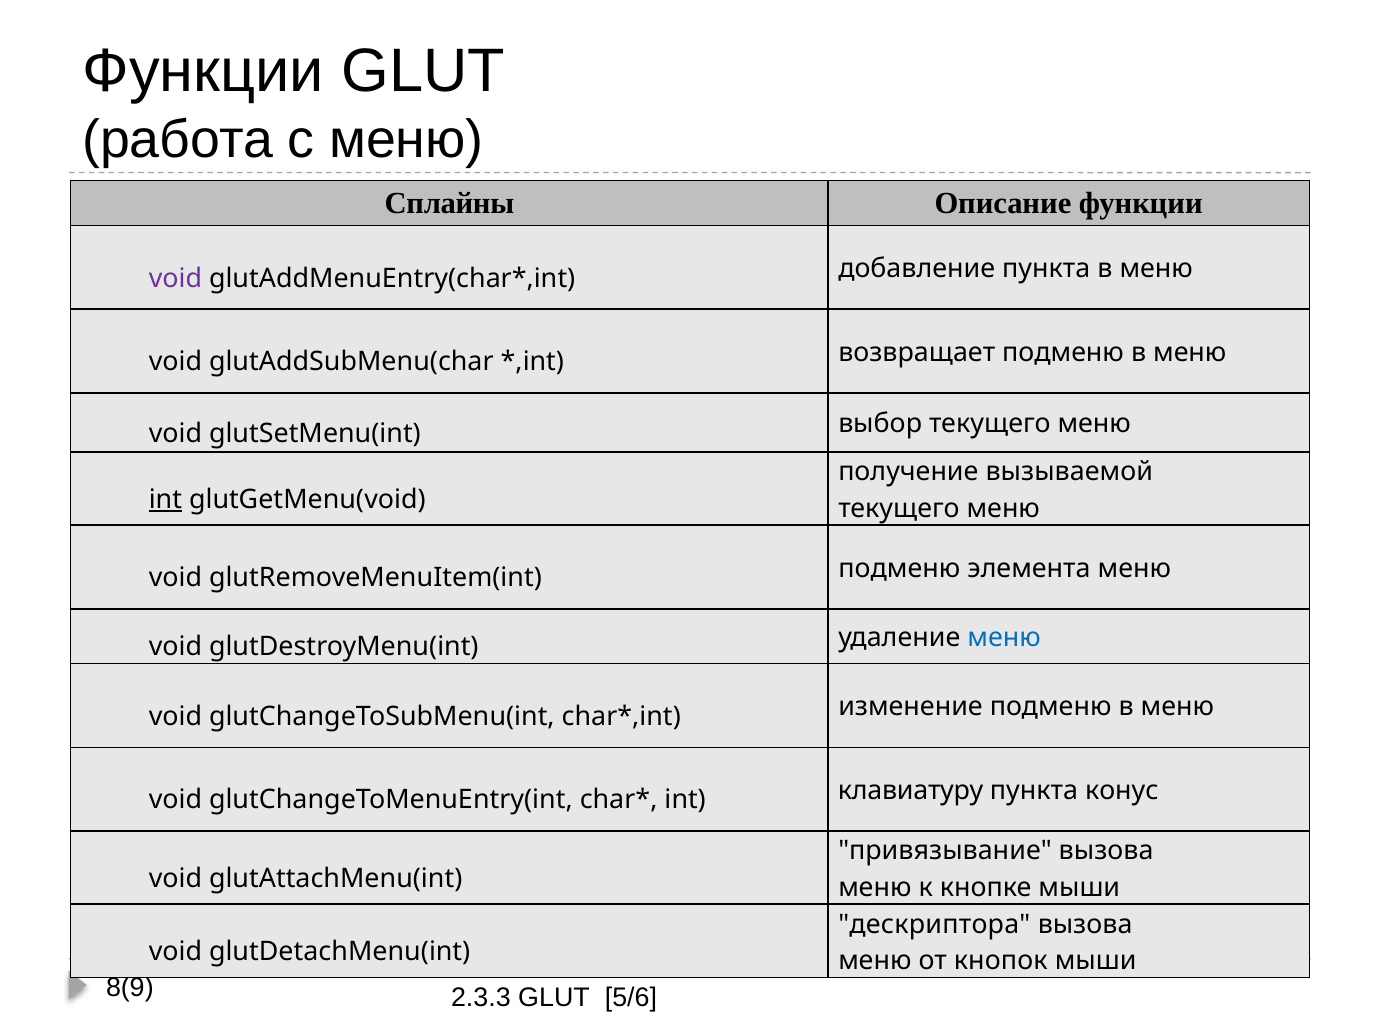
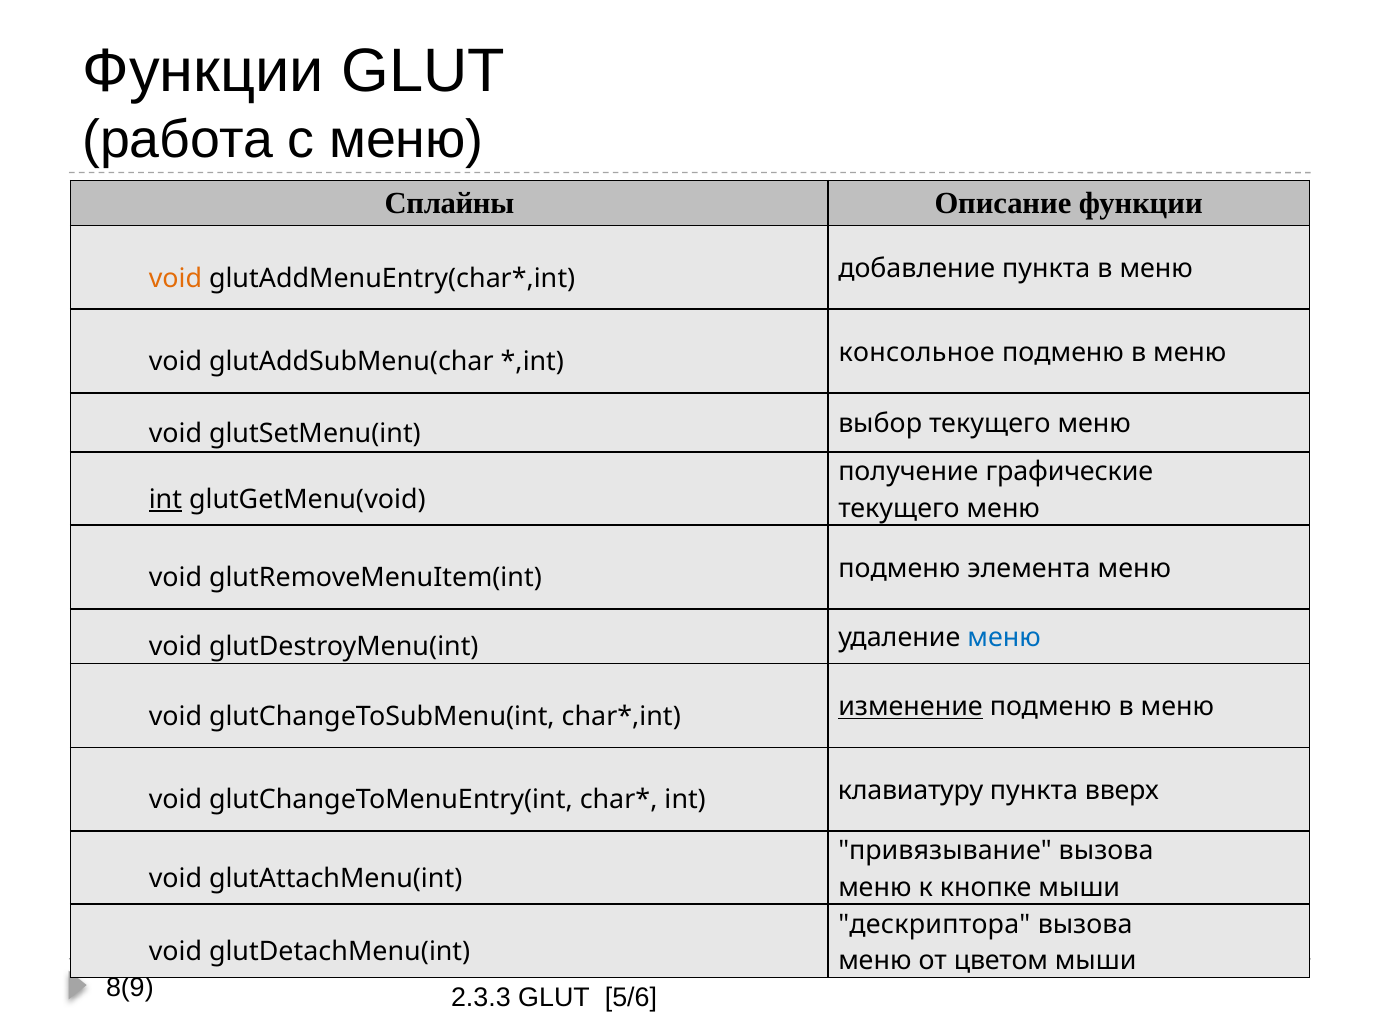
void at (175, 278) colour: purple -> orange
возвращает: возвращает -> консольное
вызываемой: вызываемой -> графические
изменение underline: none -> present
конус: конус -> вверх
кнопок: кнопок -> цветом
